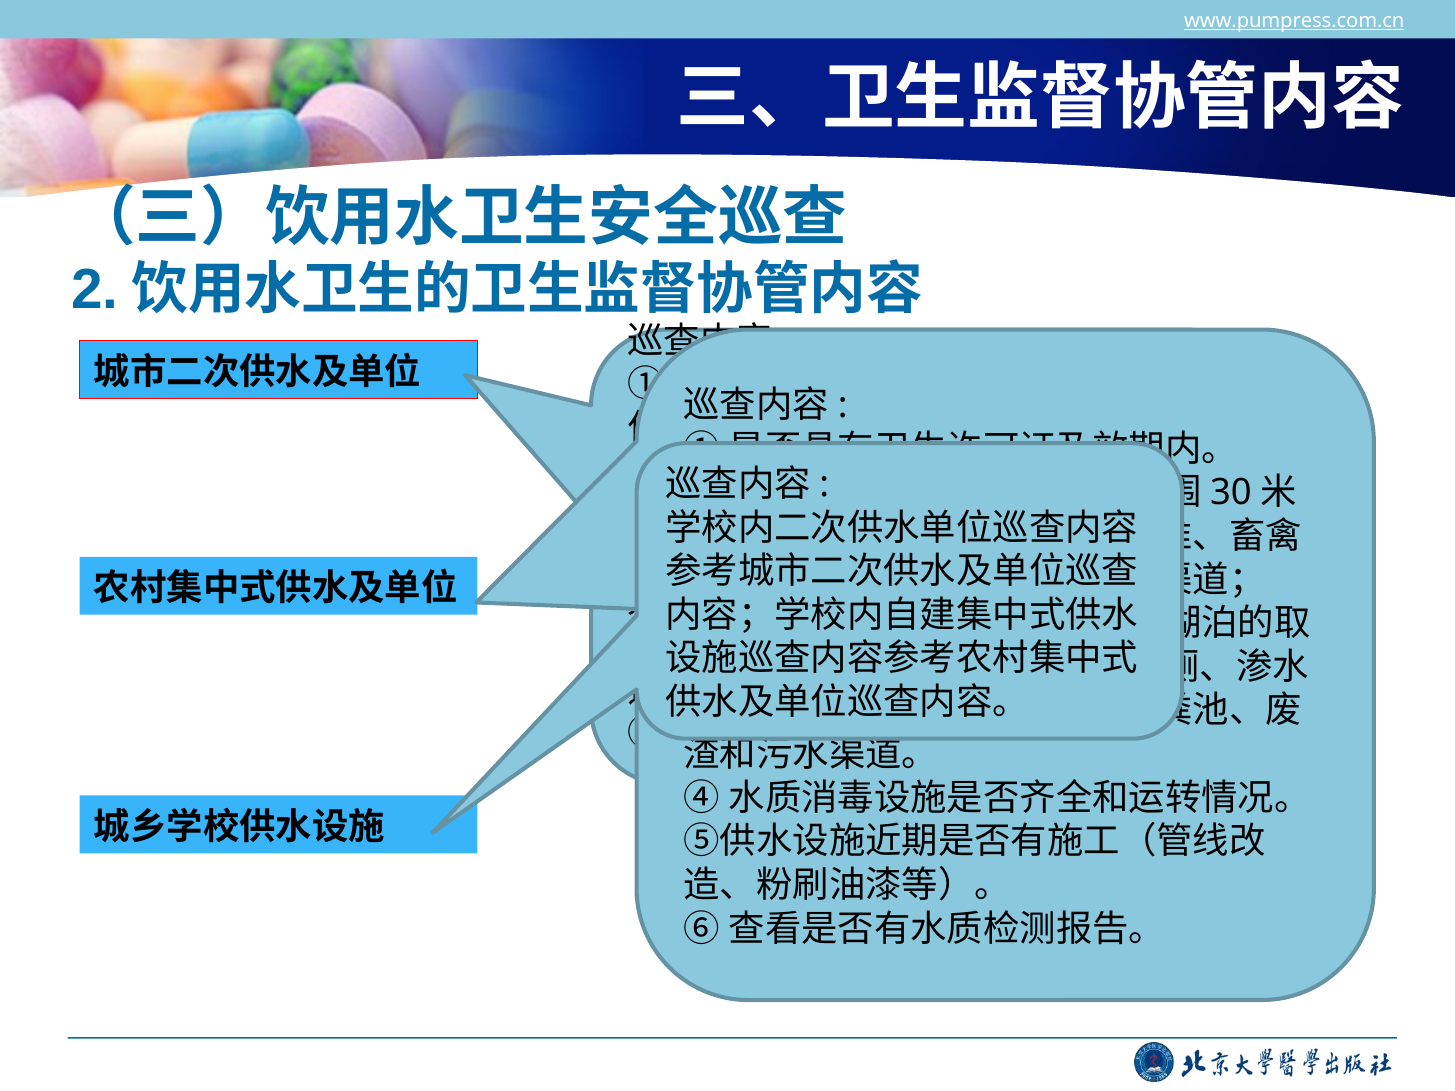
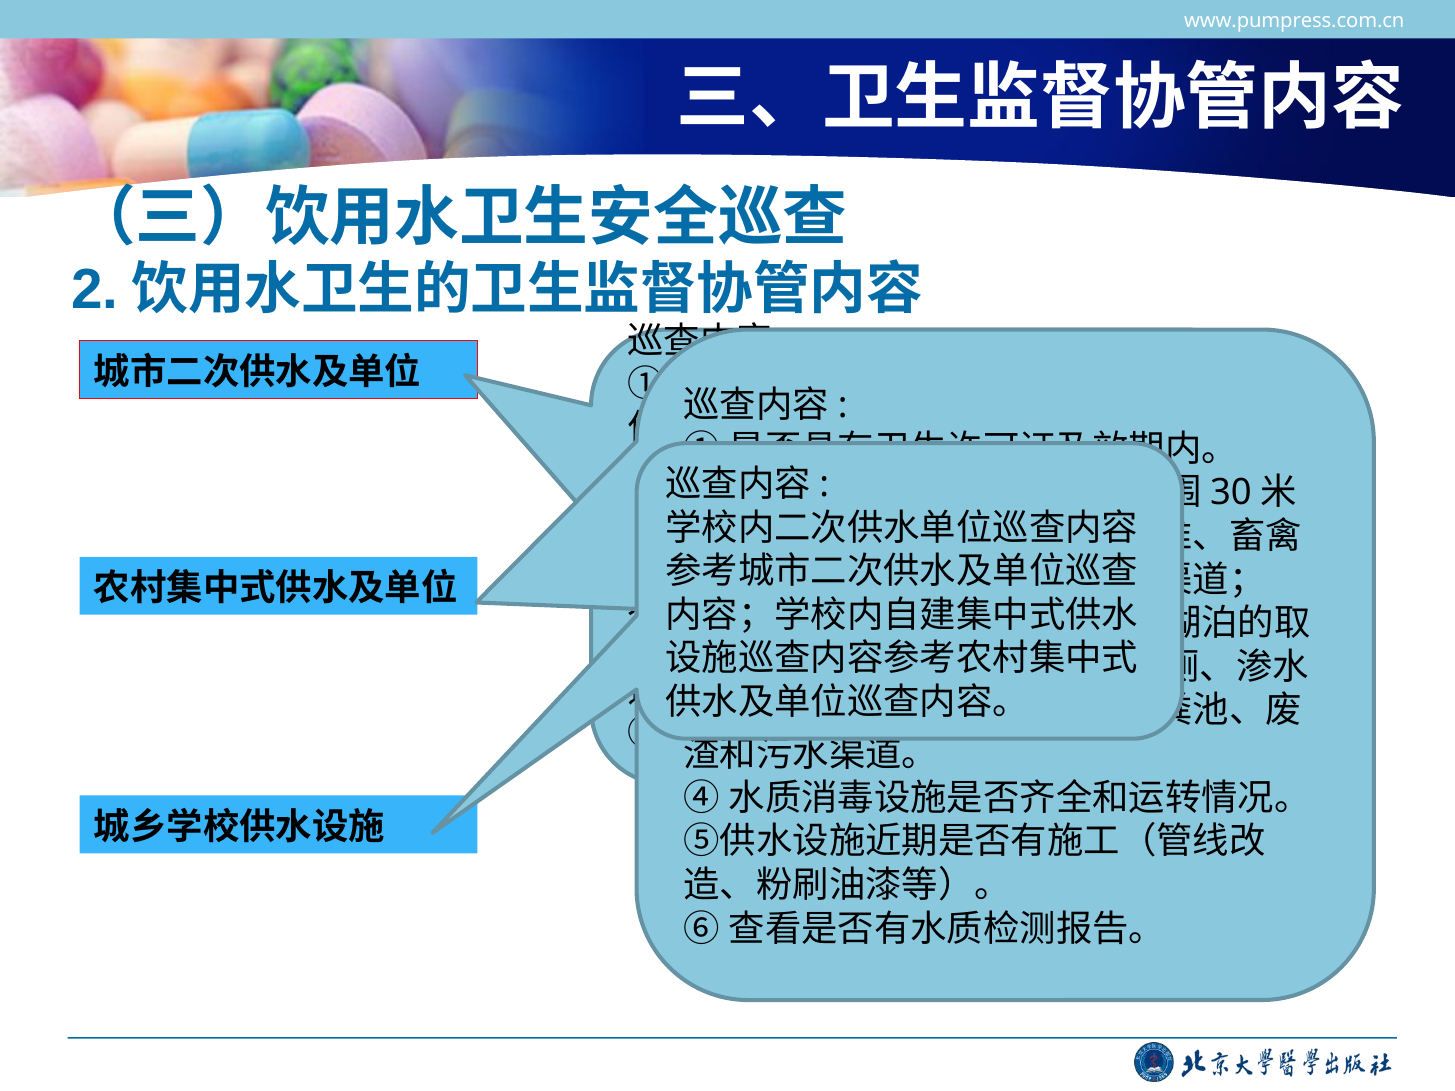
www.pumpress.com.cn underline: present -> none
